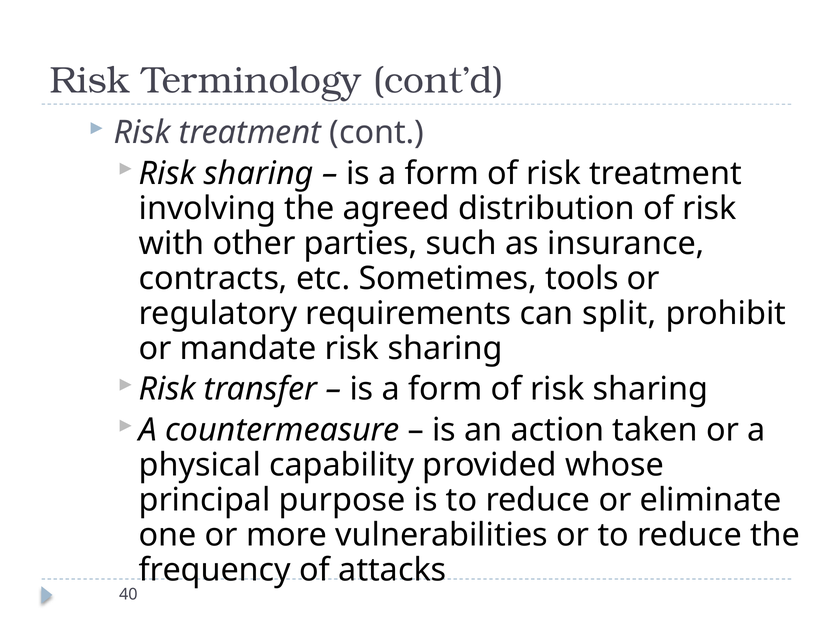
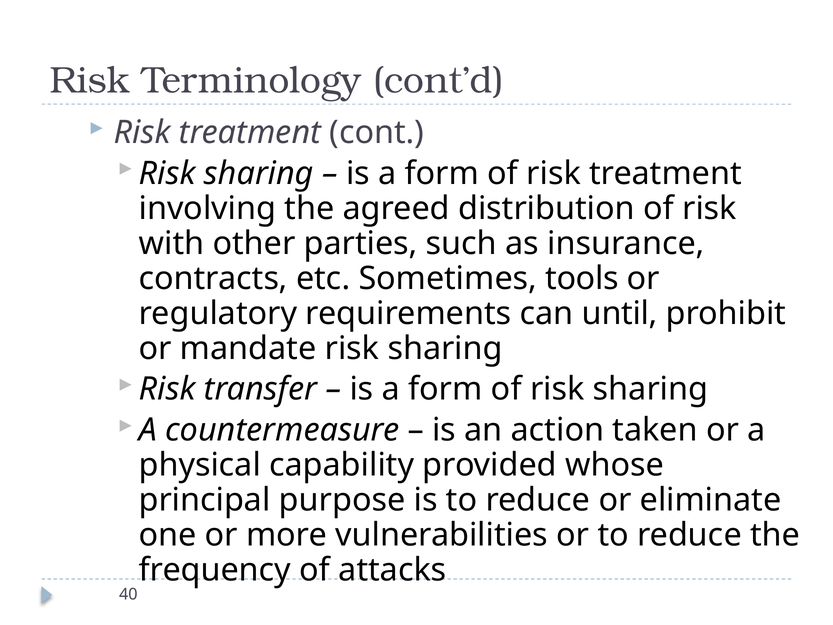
split: split -> until
